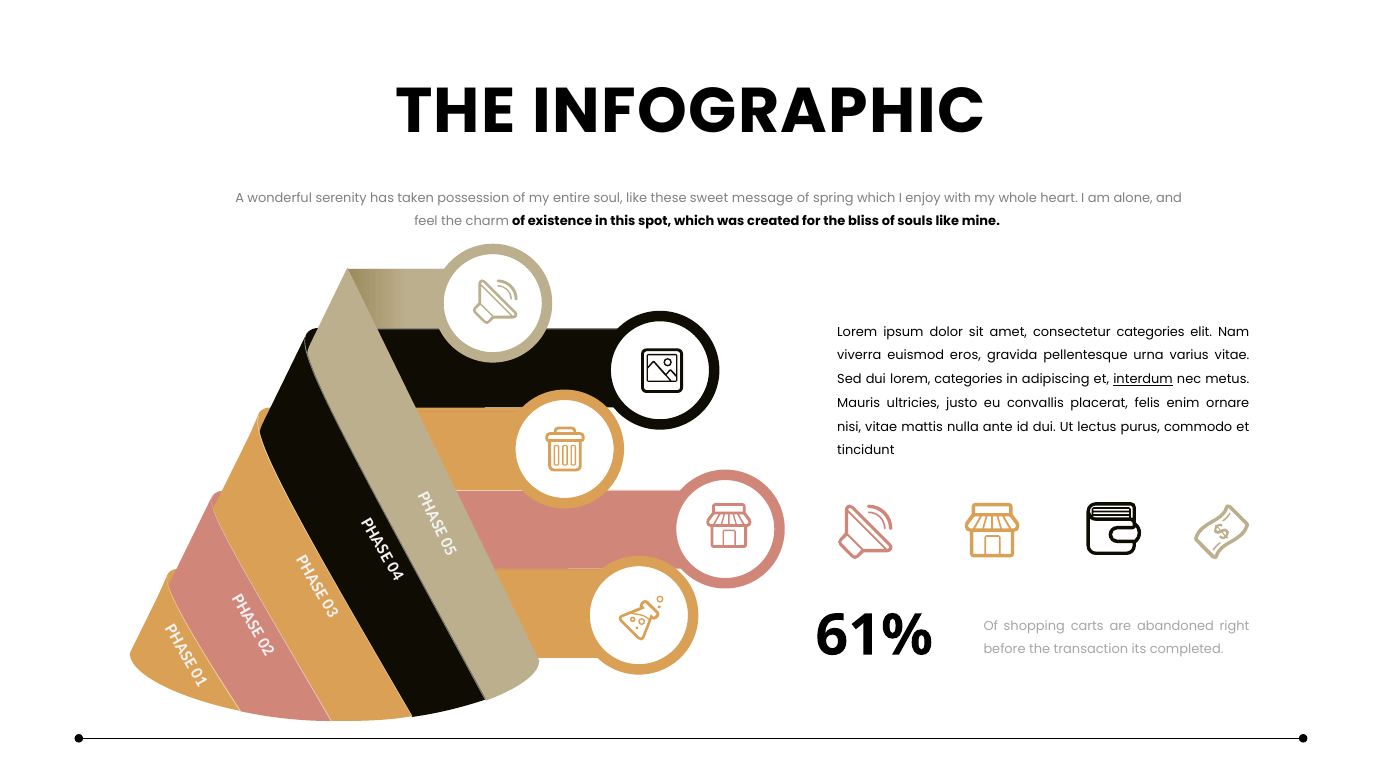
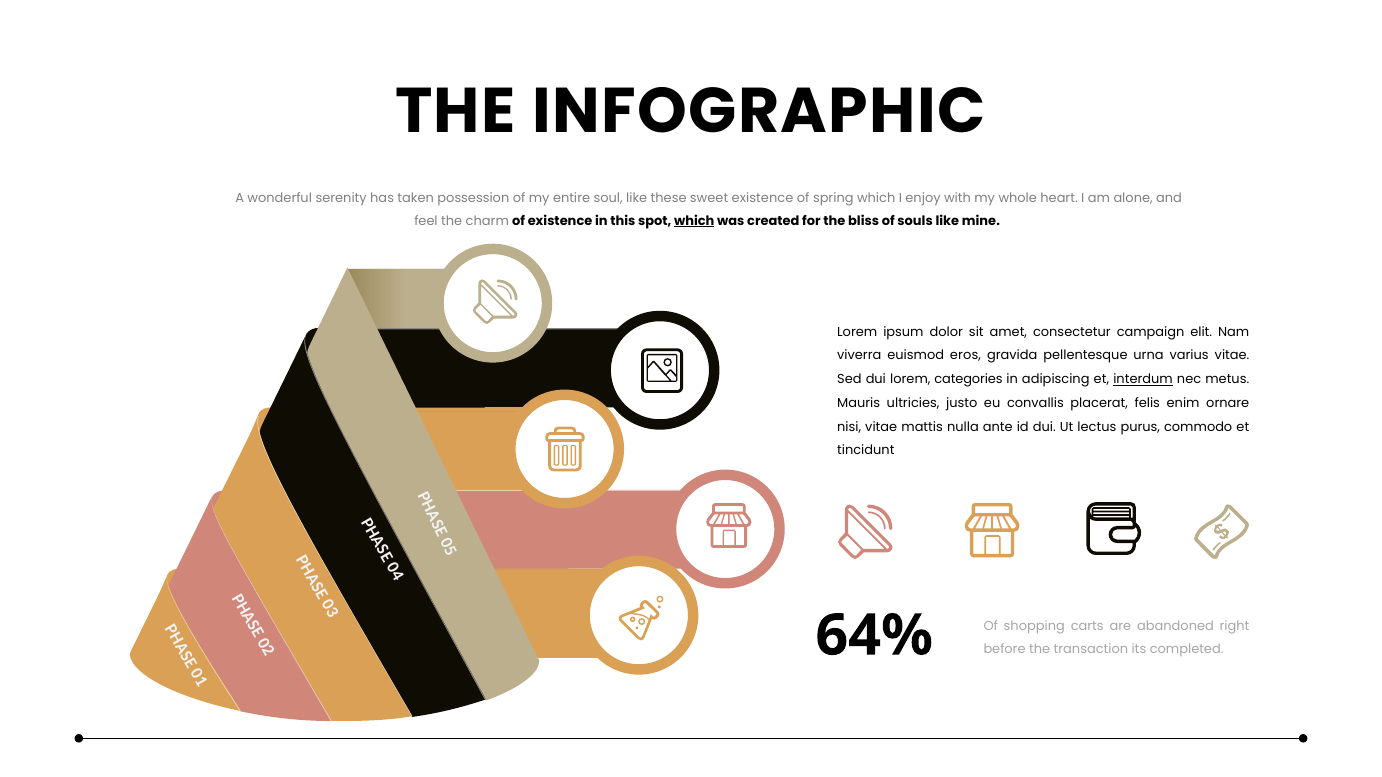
sweet message: message -> existence
which at (694, 221) underline: none -> present
consectetur categories: categories -> campaign
61%: 61% -> 64%
